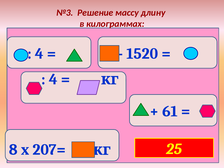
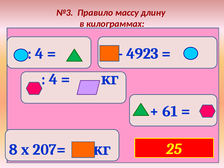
Решение: Решение -> Правило
1520: 1520 -> 4923
